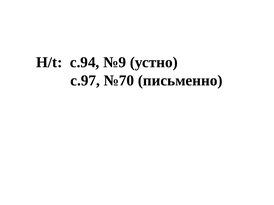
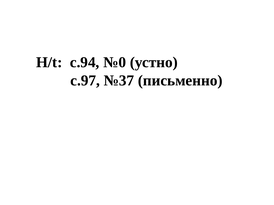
№9: №9 -> №0
№70: №70 -> №37
